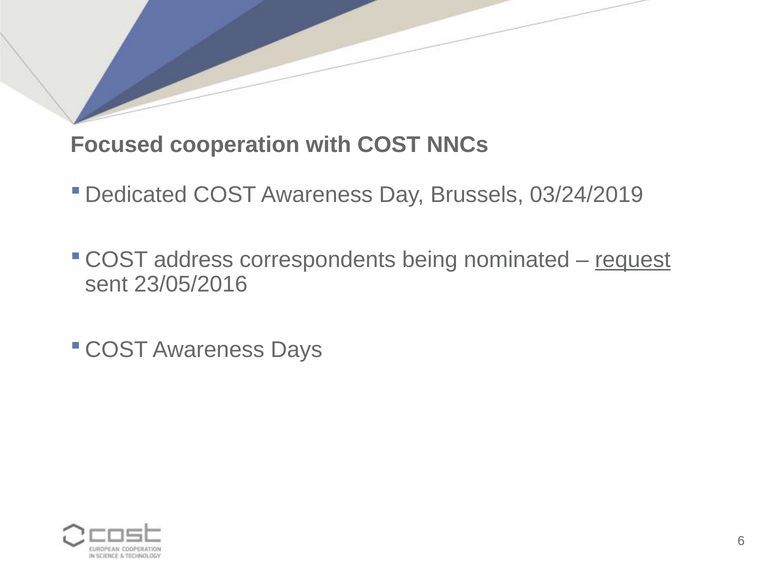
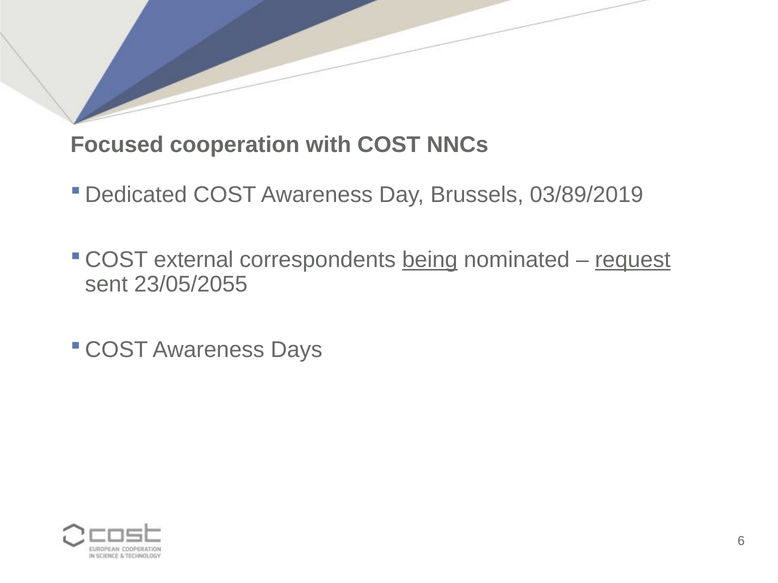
03/24/2019: 03/24/2019 -> 03/89/2019
address: address -> external
being underline: none -> present
23/05/2016: 23/05/2016 -> 23/05/2055
